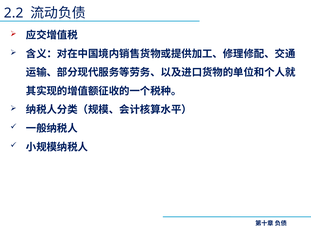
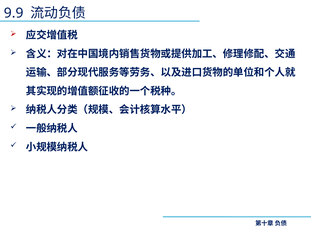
2.2: 2.2 -> 9.9
